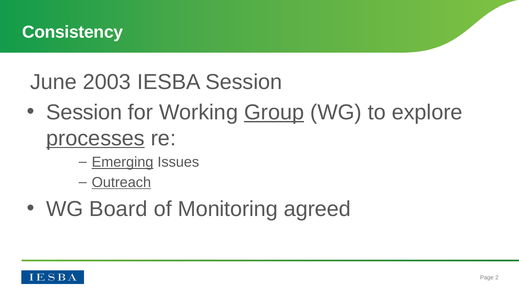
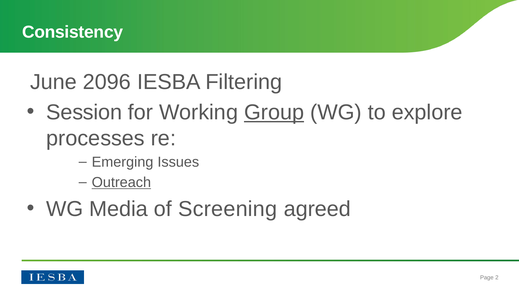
2003: 2003 -> 2096
IESBA Session: Session -> Filtering
processes underline: present -> none
Emerging underline: present -> none
Board: Board -> Media
Monitoring: Monitoring -> Screening
